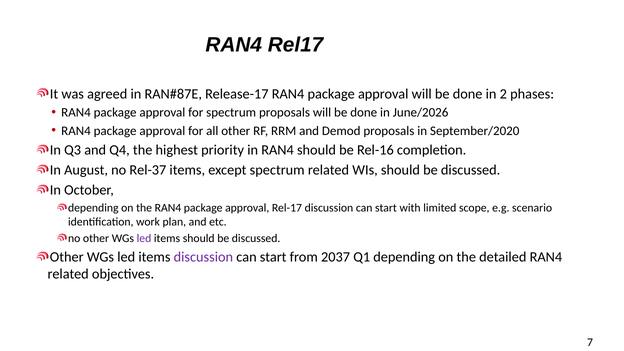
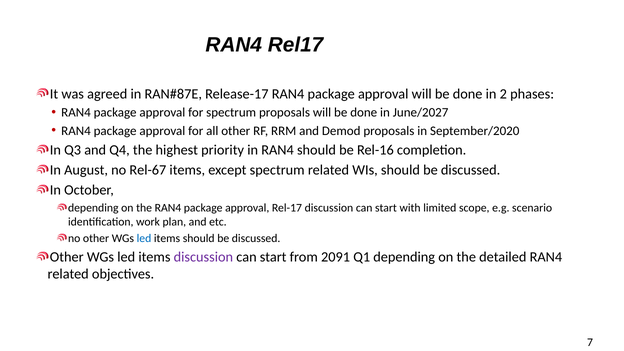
June/2026: June/2026 -> June/2027
Rel-37: Rel-37 -> Rel-67
led at (144, 238) colour: purple -> blue
2037: 2037 -> 2091
